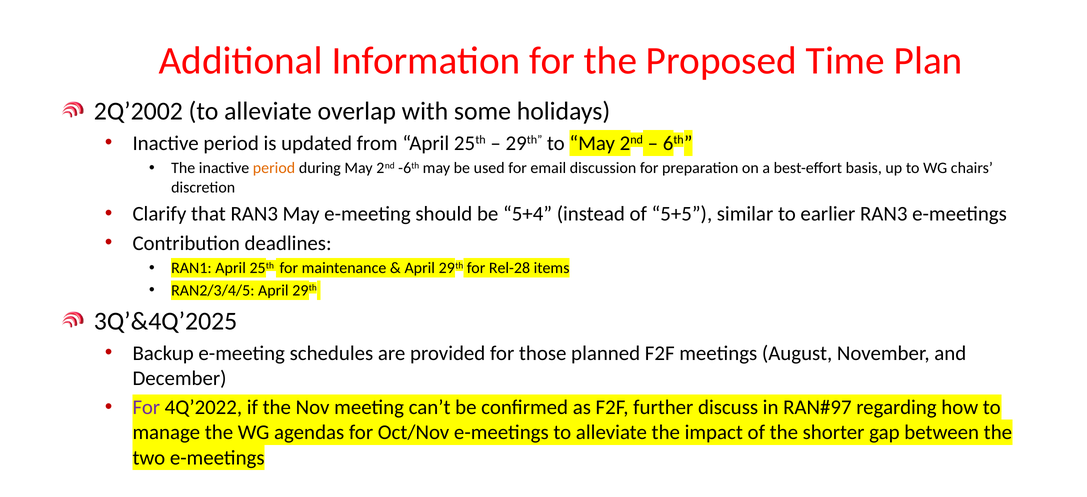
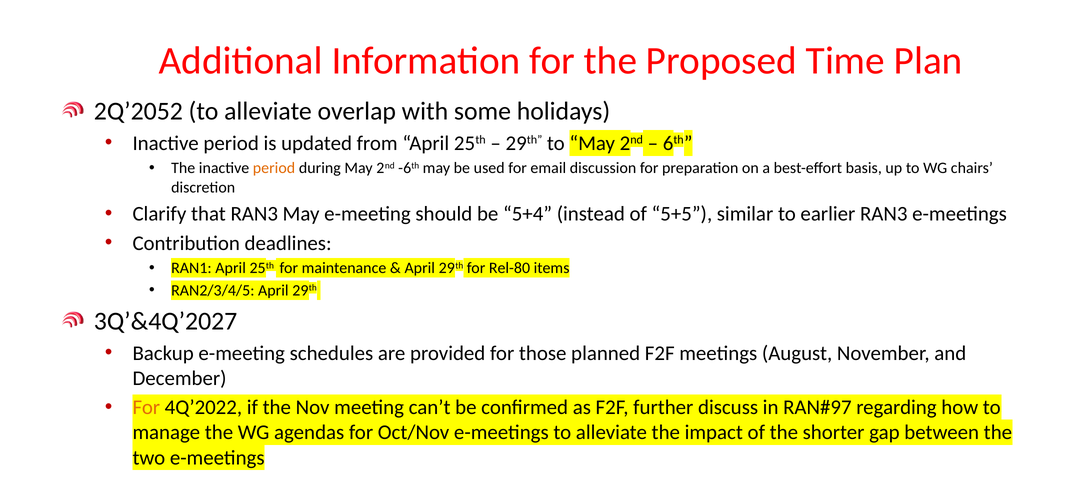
2Q’2002: 2Q’2002 -> 2Q’2052
Rel-28: Rel-28 -> Rel-80
3Q’&4Q’2025: 3Q’&4Q’2025 -> 3Q’&4Q’2027
For at (146, 408) colour: purple -> orange
